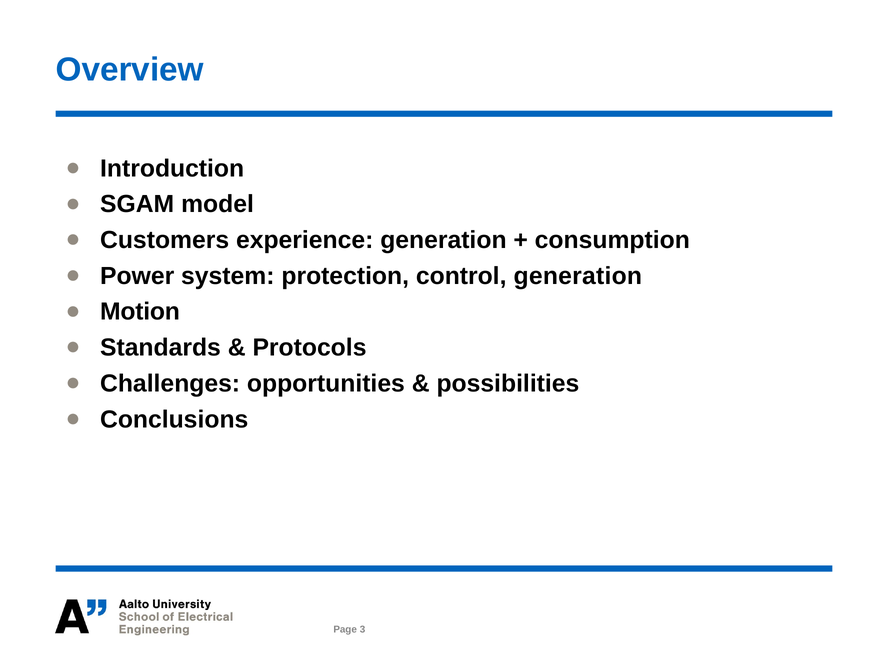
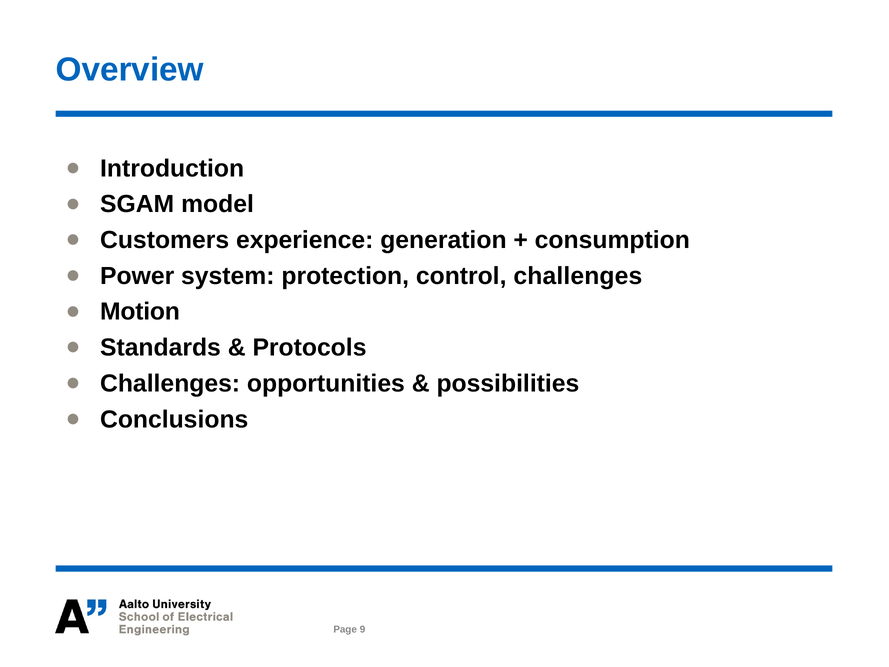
control generation: generation -> challenges
3: 3 -> 9
